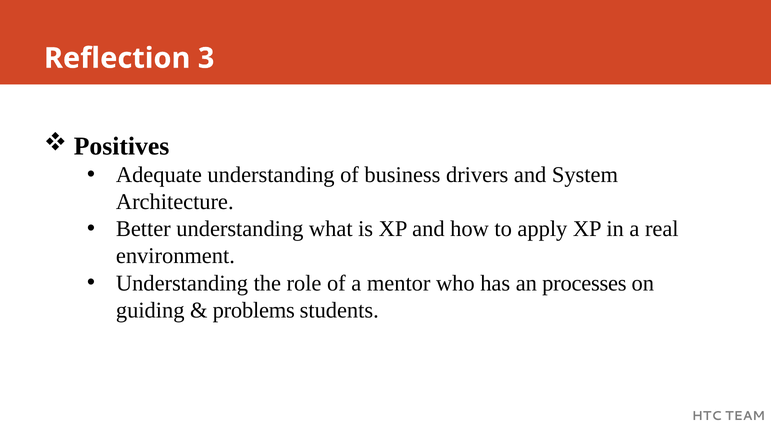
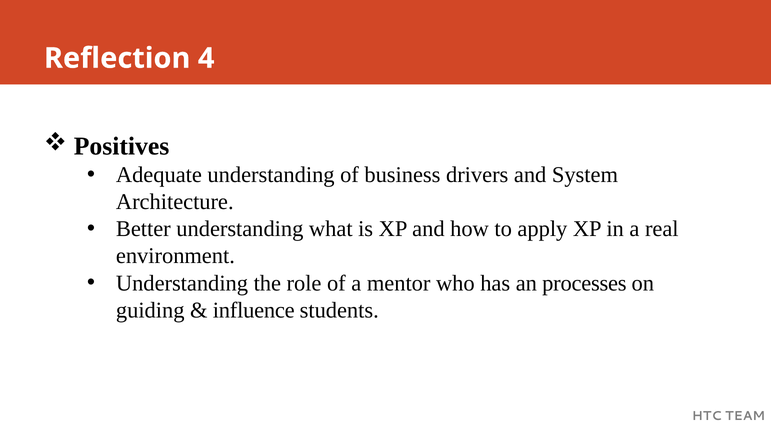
3: 3 -> 4
problems: problems -> influence
